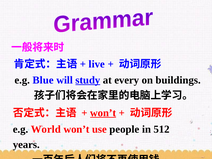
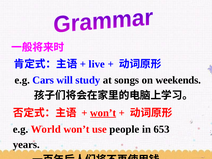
Blue: Blue -> Cars
study underline: present -> none
every: every -> songs
buildings: buildings -> weekends
512: 512 -> 653
